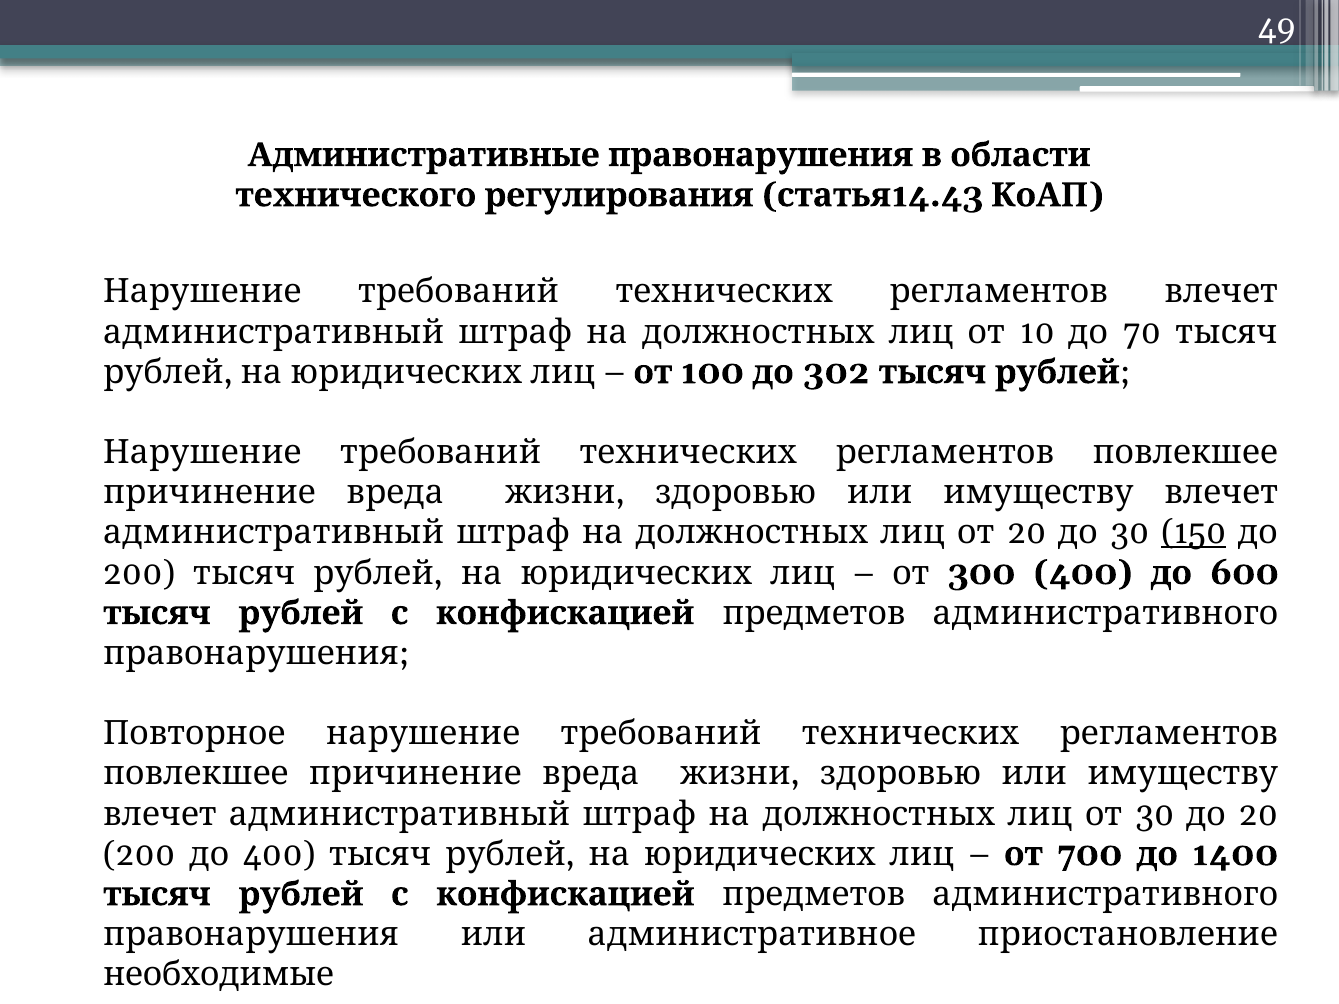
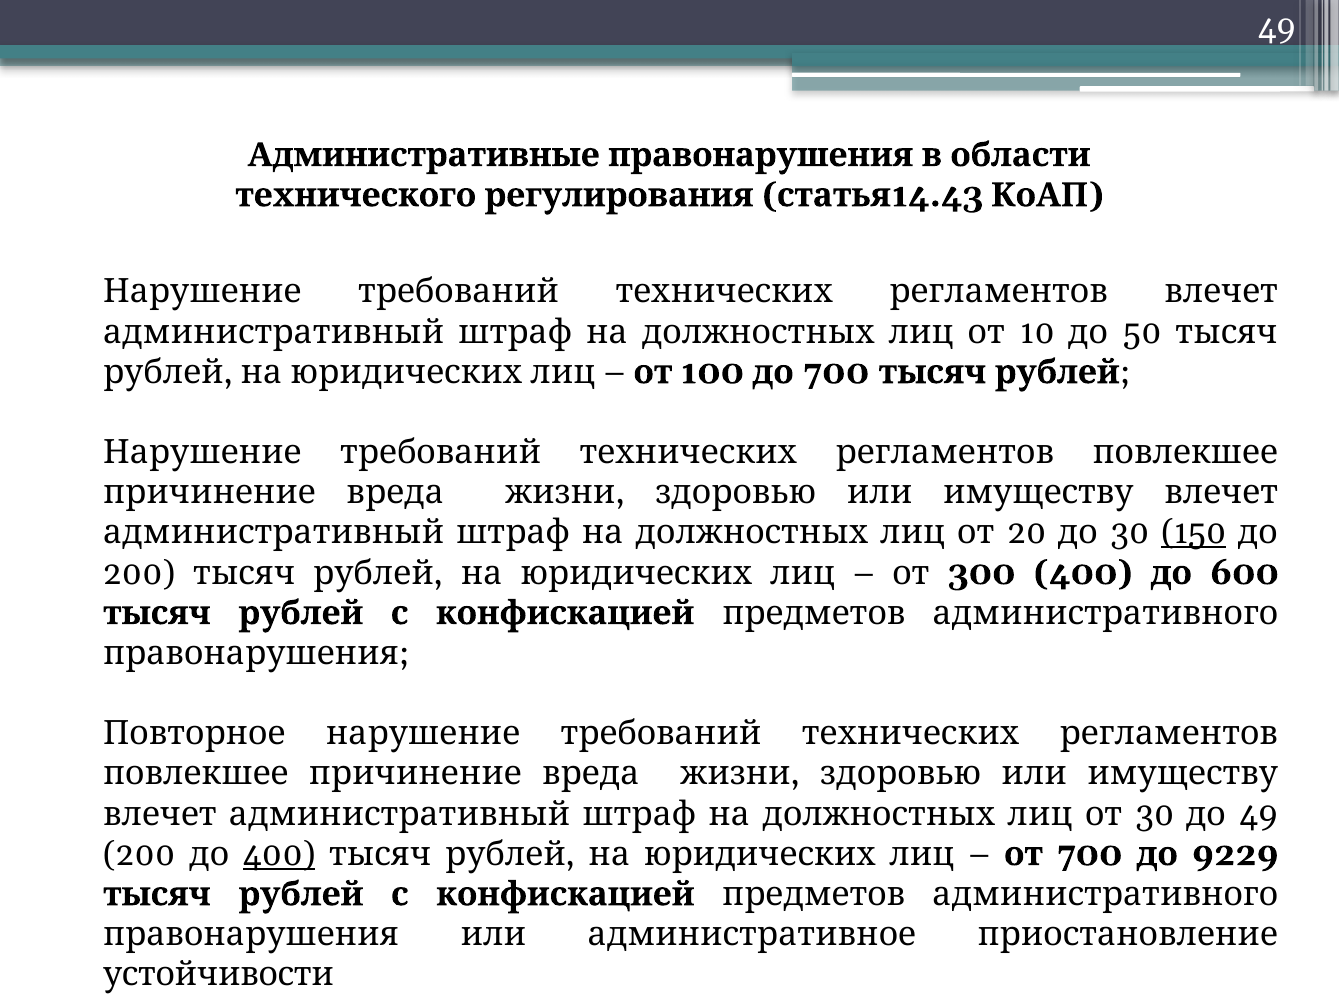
70: 70 -> 50
100 302: 302 -> 700
30 20: 20 -> 49
1400: 1400 -> 9229
400 at (279, 854) underline: none -> present
необходимые: необходимые -> устойчивости
